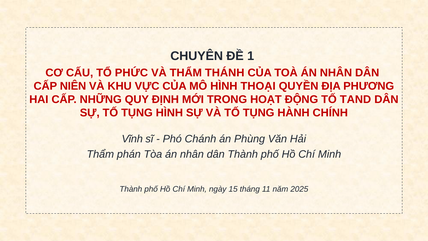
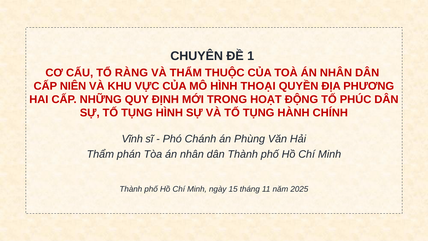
PHỨC: PHỨC -> RÀNG
THÁNH: THÁNH -> THUỘC
TAND: TAND -> PHÚC
